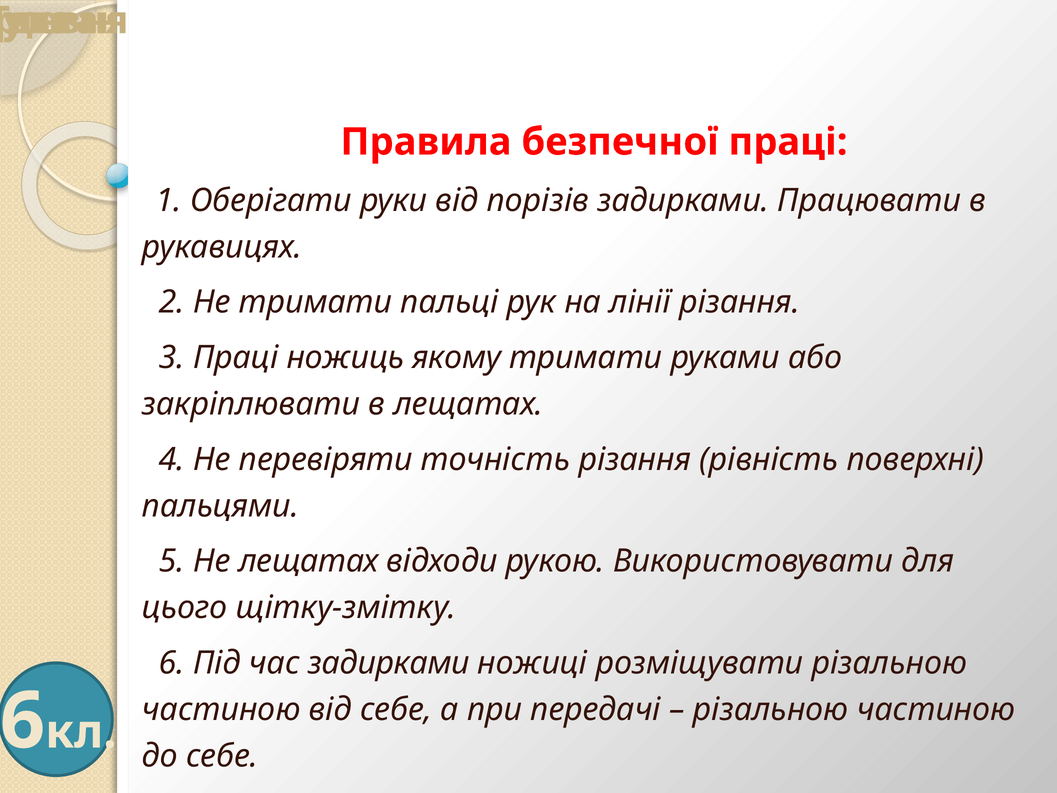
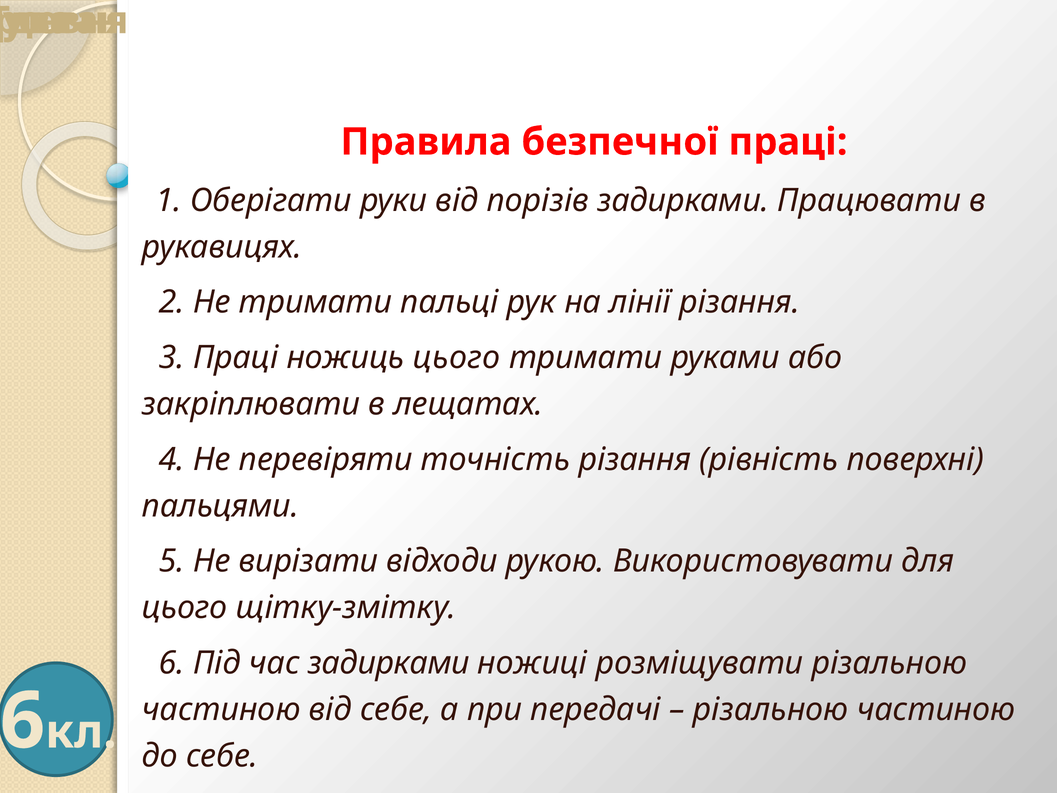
ножиць якому: якому -> цього
Не лещатах: лещатах -> вирізати
